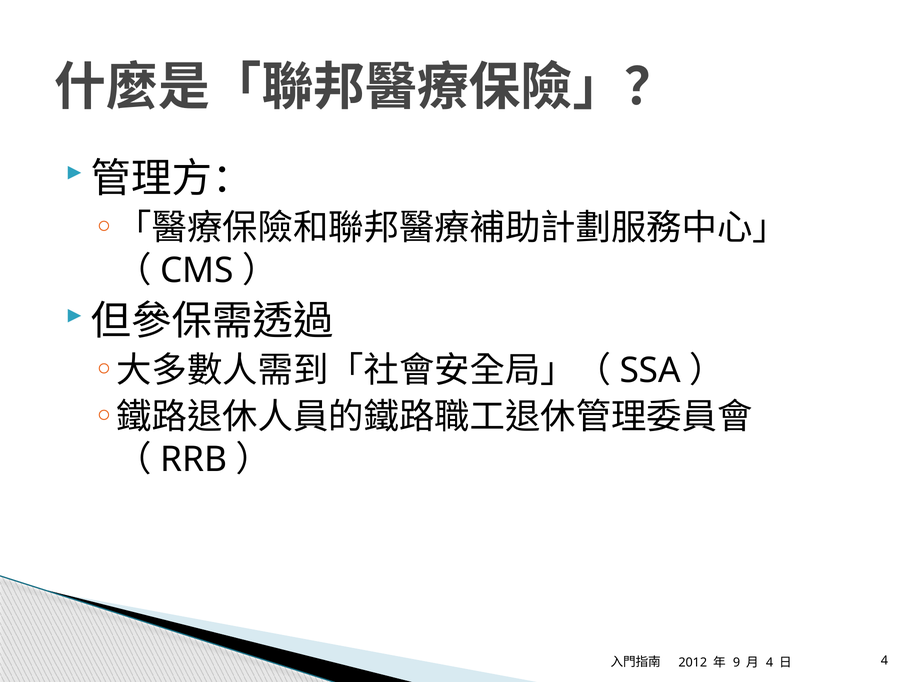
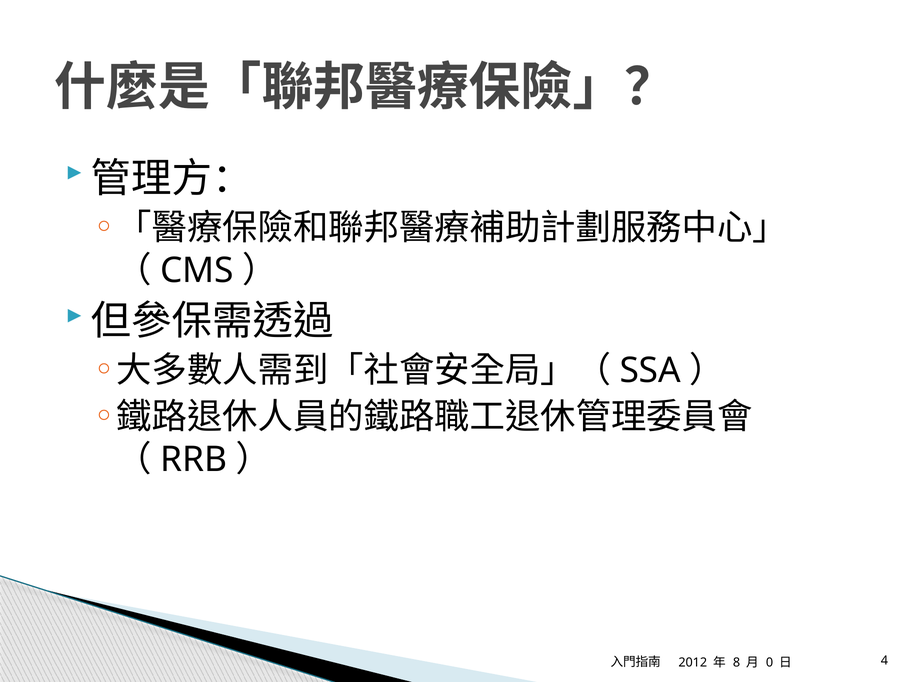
9: 9 -> 8
4 at (770, 663): 4 -> 0
